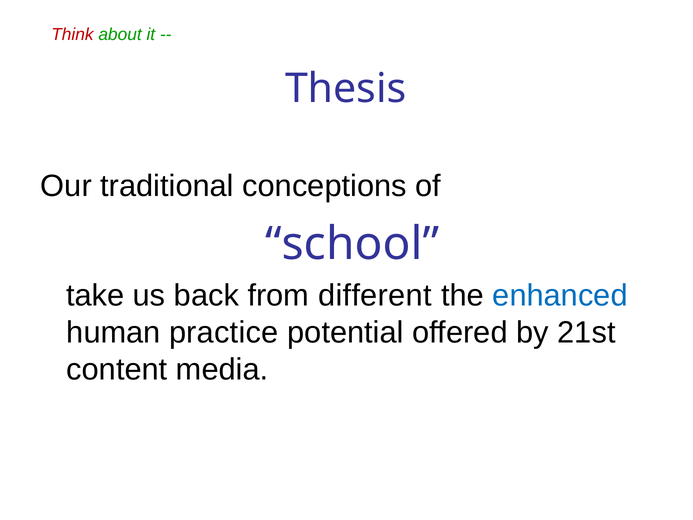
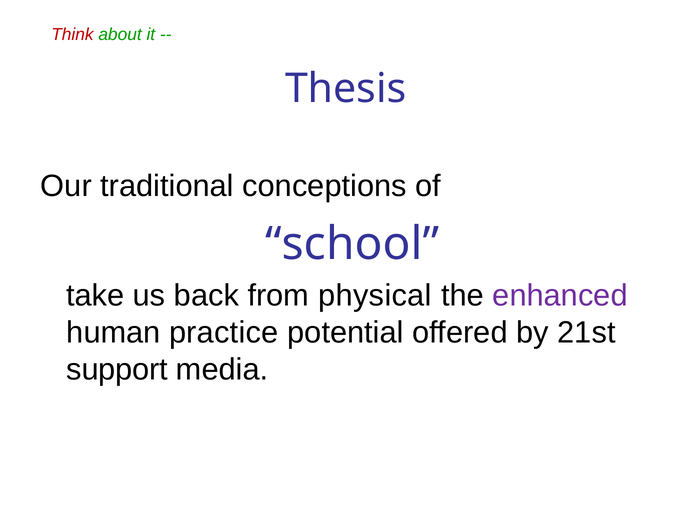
different: different -> physical
enhanced colour: blue -> purple
content: content -> support
